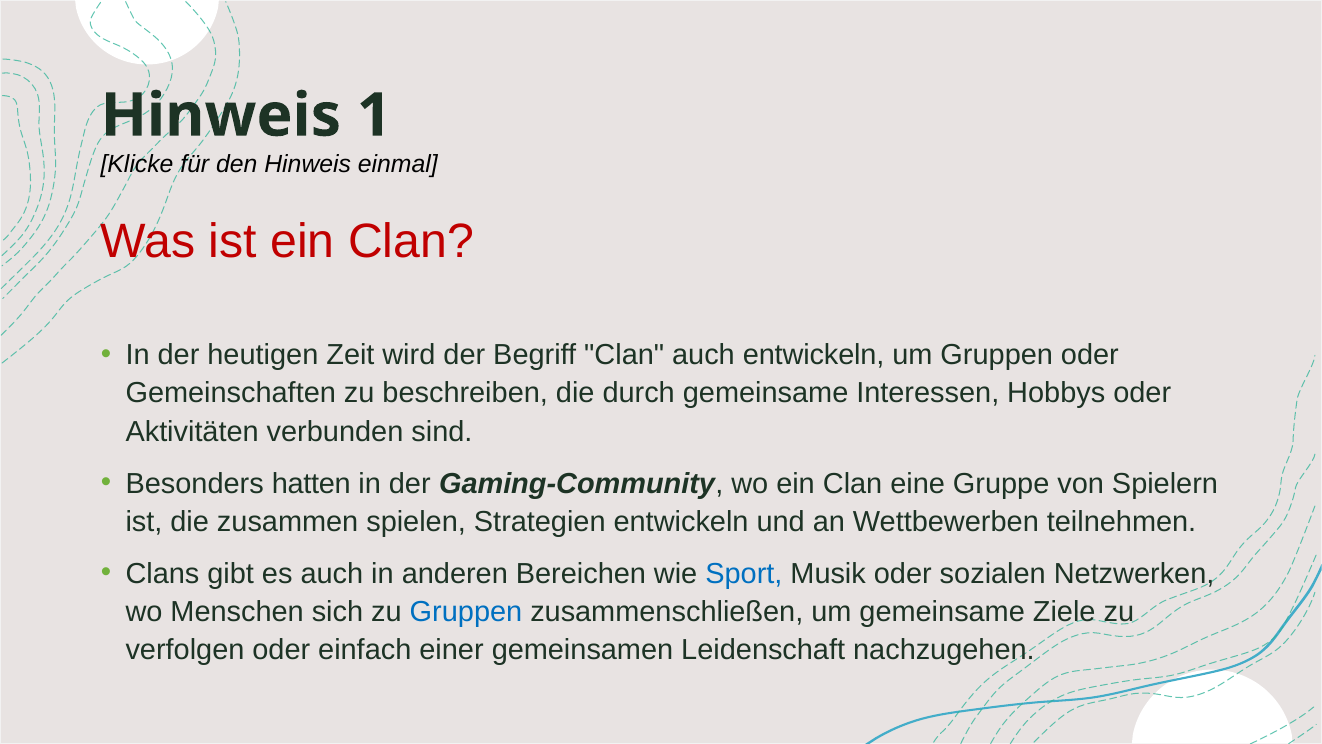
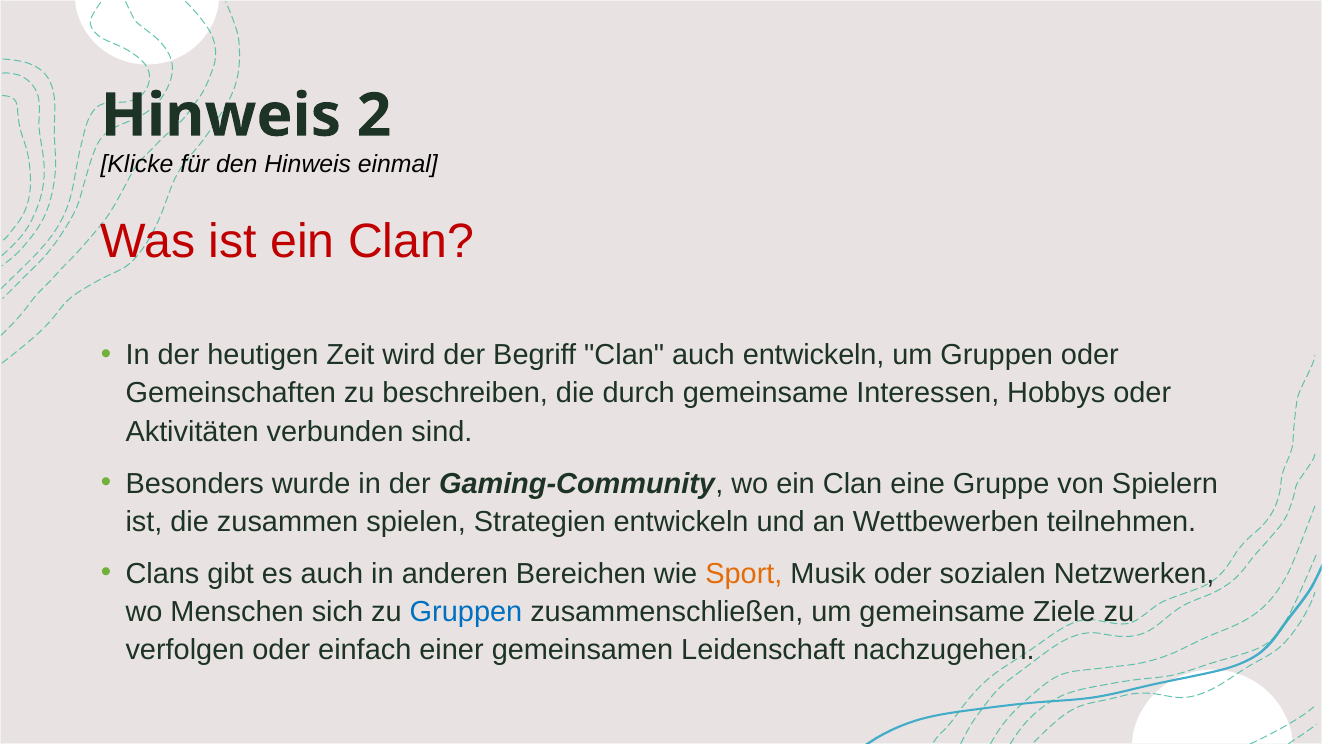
1: 1 -> 2
hatten: hatten -> wurde
Sport colour: blue -> orange
